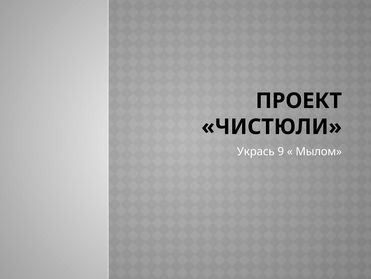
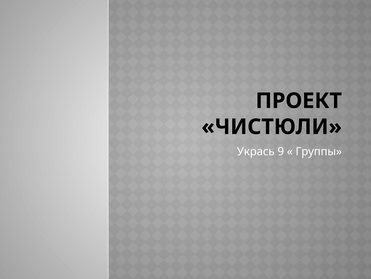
Мылом: Мылом -> Группы
